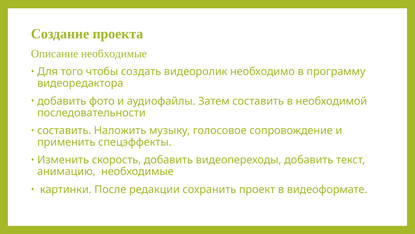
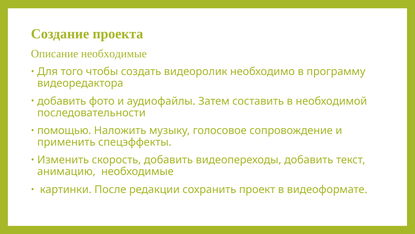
составить at (64, 130): составить -> помощью
